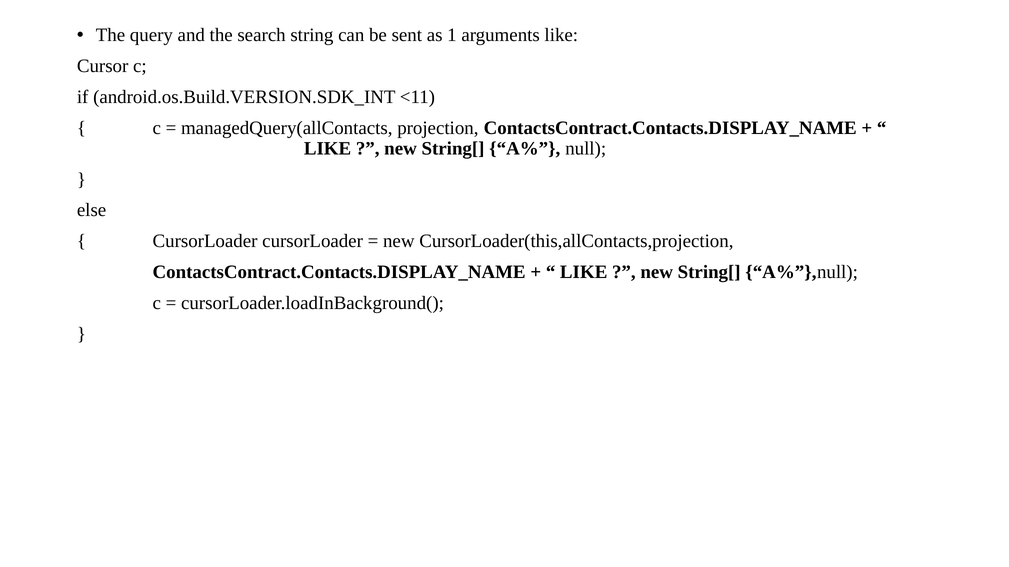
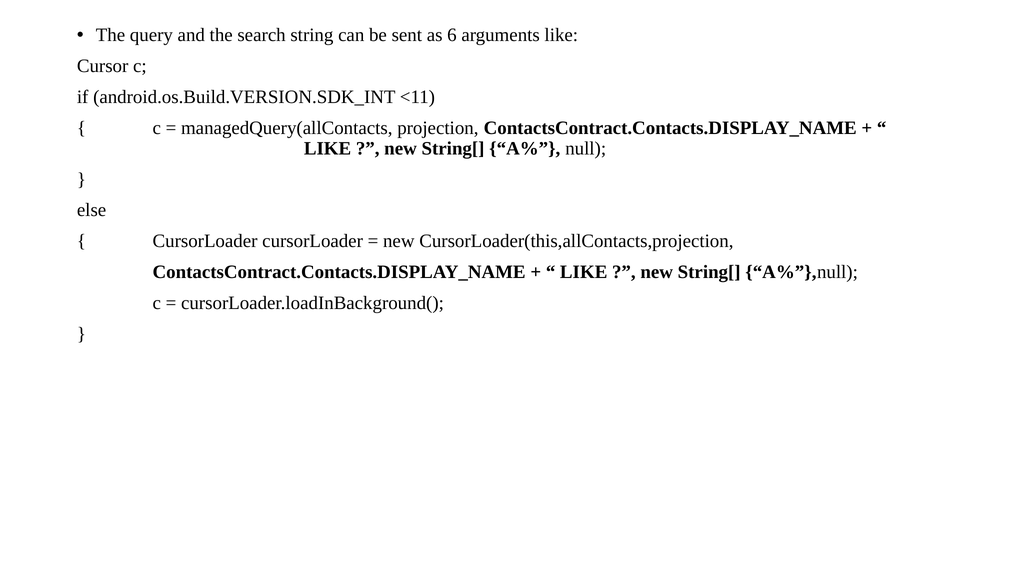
1: 1 -> 6
